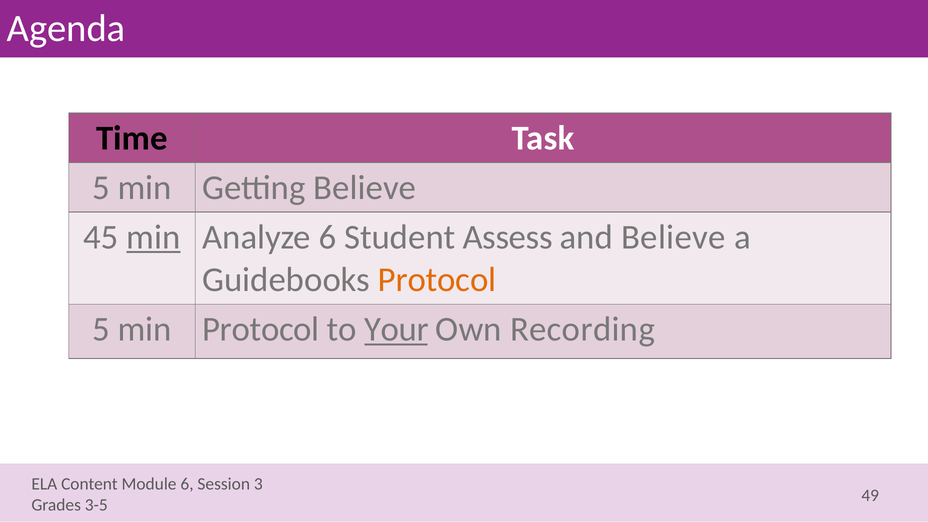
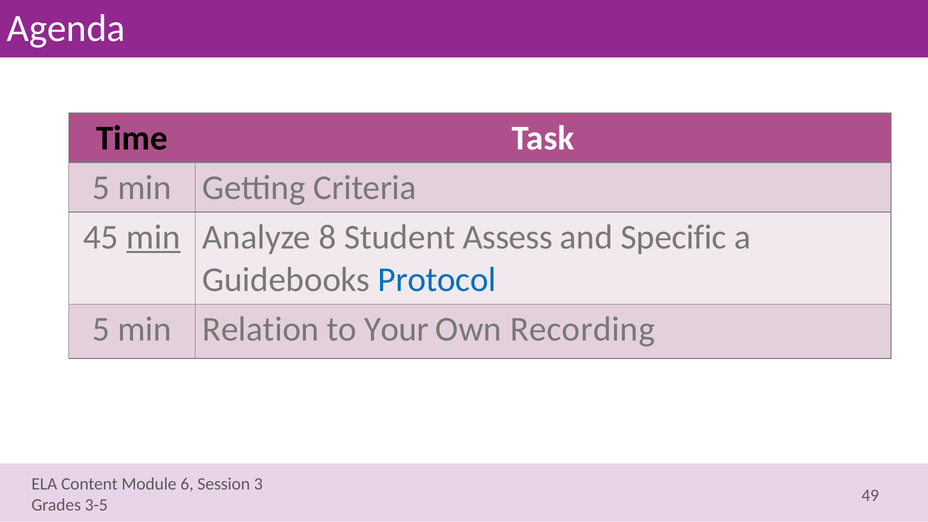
Getting Believe: Believe -> Criteria
Analyze 6: 6 -> 8
and Believe: Believe -> Specific
Protocol at (437, 280) colour: orange -> blue
min Protocol: Protocol -> Relation
Your underline: present -> none
